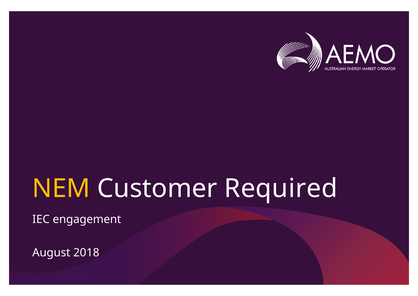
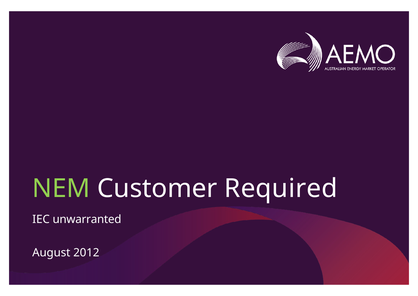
NEM colour: yellow -> light green
engagement: engagement -> unwarranted
2018: 2018 -> 2012
